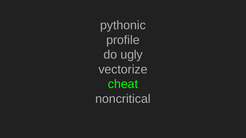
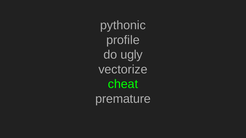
noncritical: noncritical -> premature
